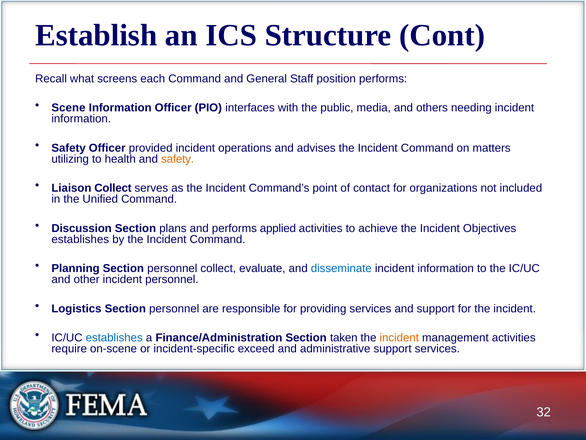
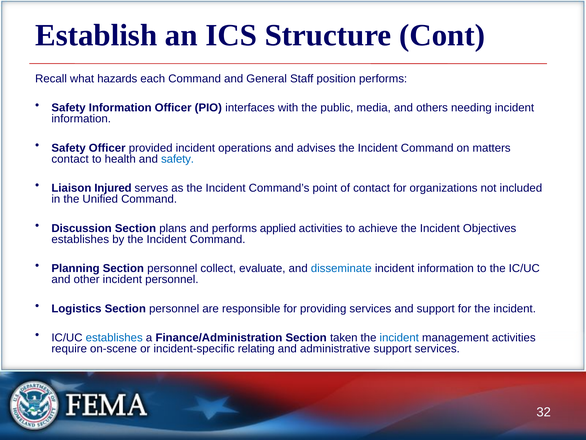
screens: screens -> hazards
Scene at (68, 108): Scene -> Safety
utilizing at (70, 159): utilizing -> contact
safety at (178, 159) colour: orange -> blue
Liaison Collect: Collect -> Injured
incident at (399, 337) colour: orange -> blue
exceed: exceed -> relating
